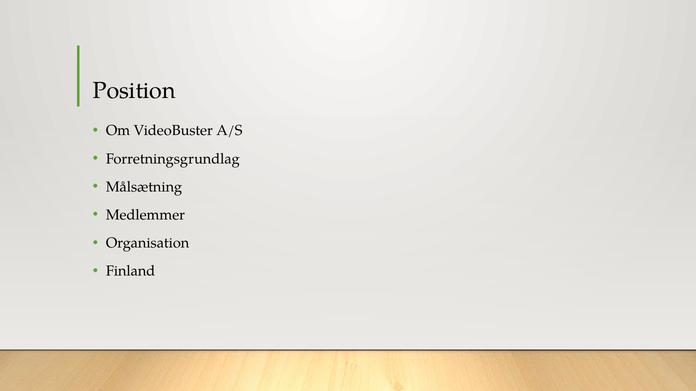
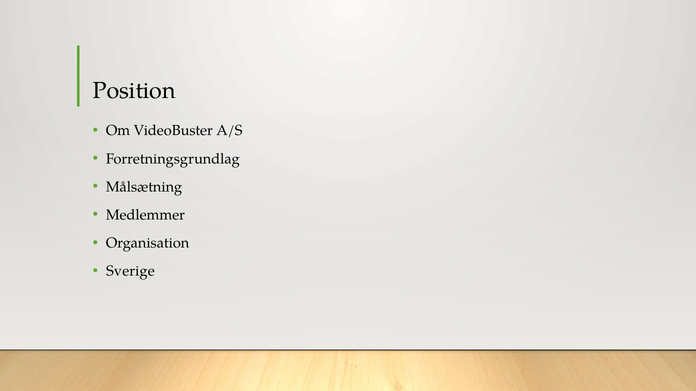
Finland: Finland -> Sverige
